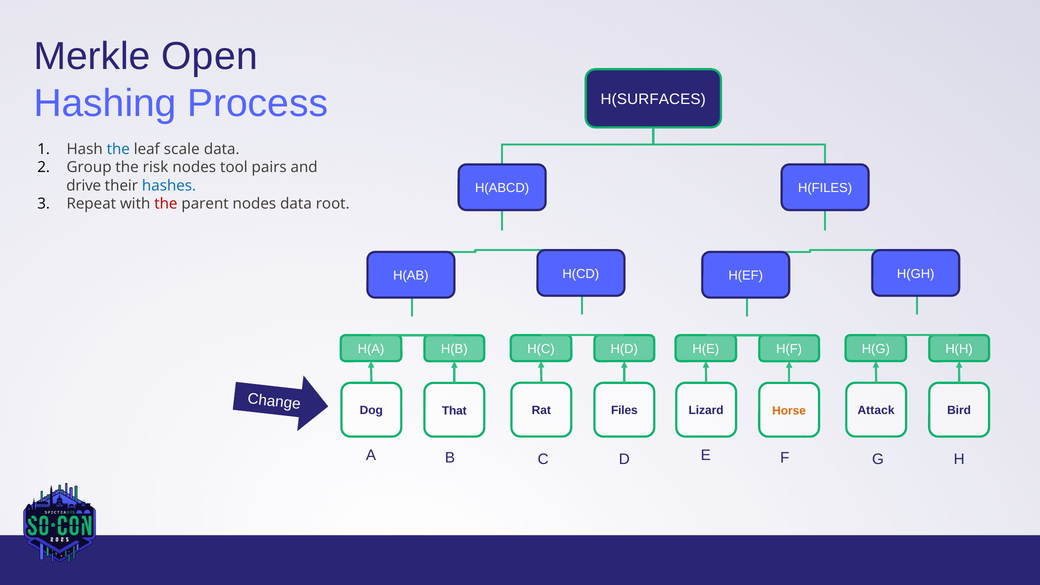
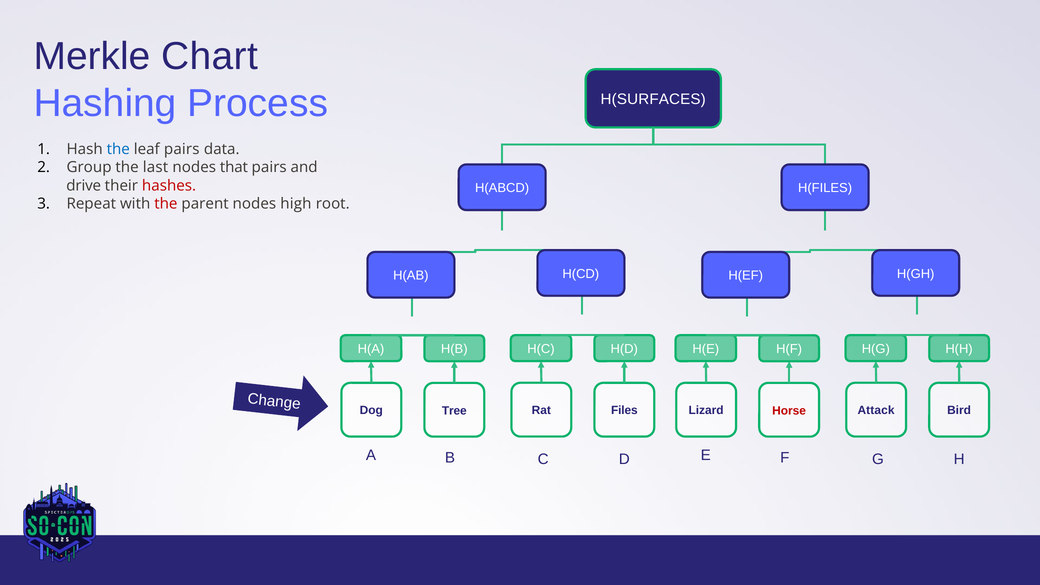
Open: Open -> Chart
leaf scale: scale -> pairs
risk: risk -> last
tool: tool -> that
hashes colour: blue -> red
nodes data: data -> high
Horse colour: orange -> red
That: That -> Tree
